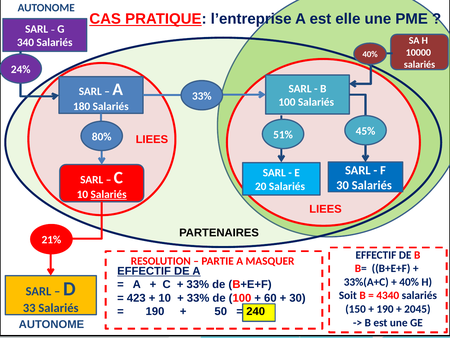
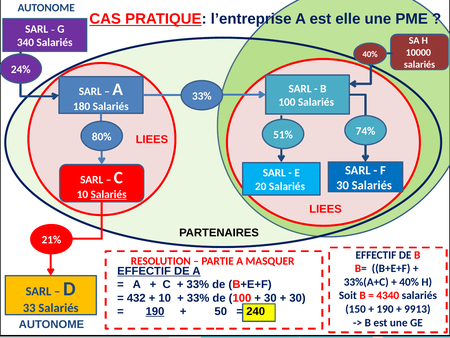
45%: 45% -> 74%
423: 423 -> 432
60 at (270, 298): 60 -> 30
2045: 2045 -> 9913
190 at (155, 311) underline: none -> present
